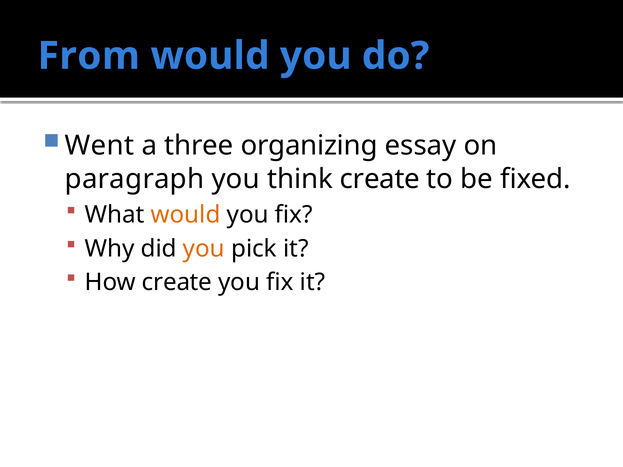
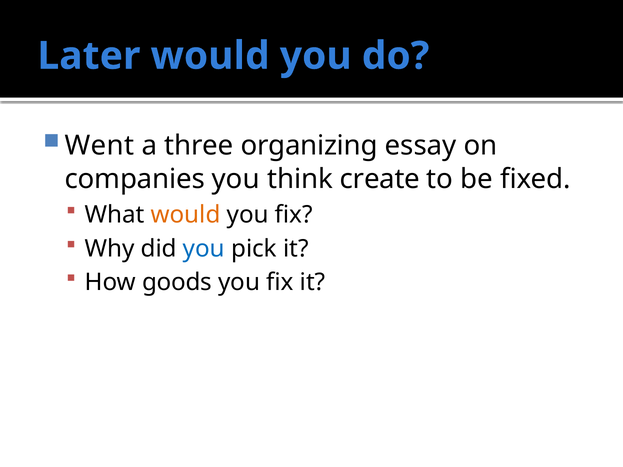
From: From -> Later
paragraph: paragraph -> companies
you at (204, 249) colour: orange -> blue
How create: create -> goods
